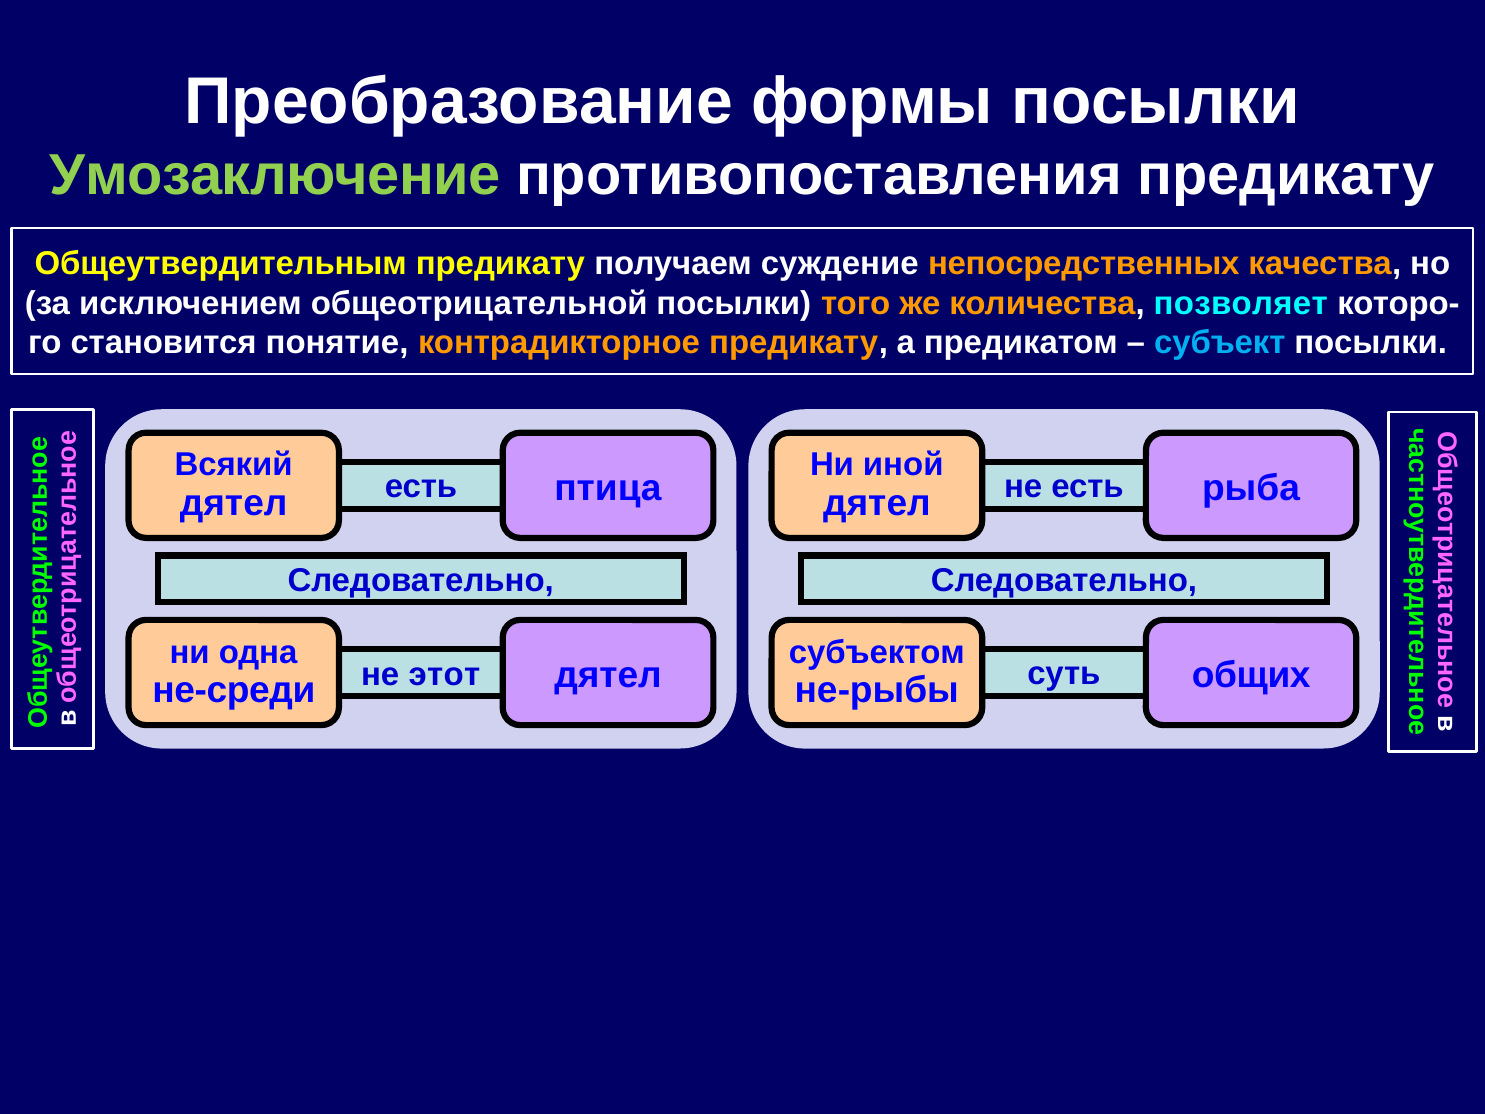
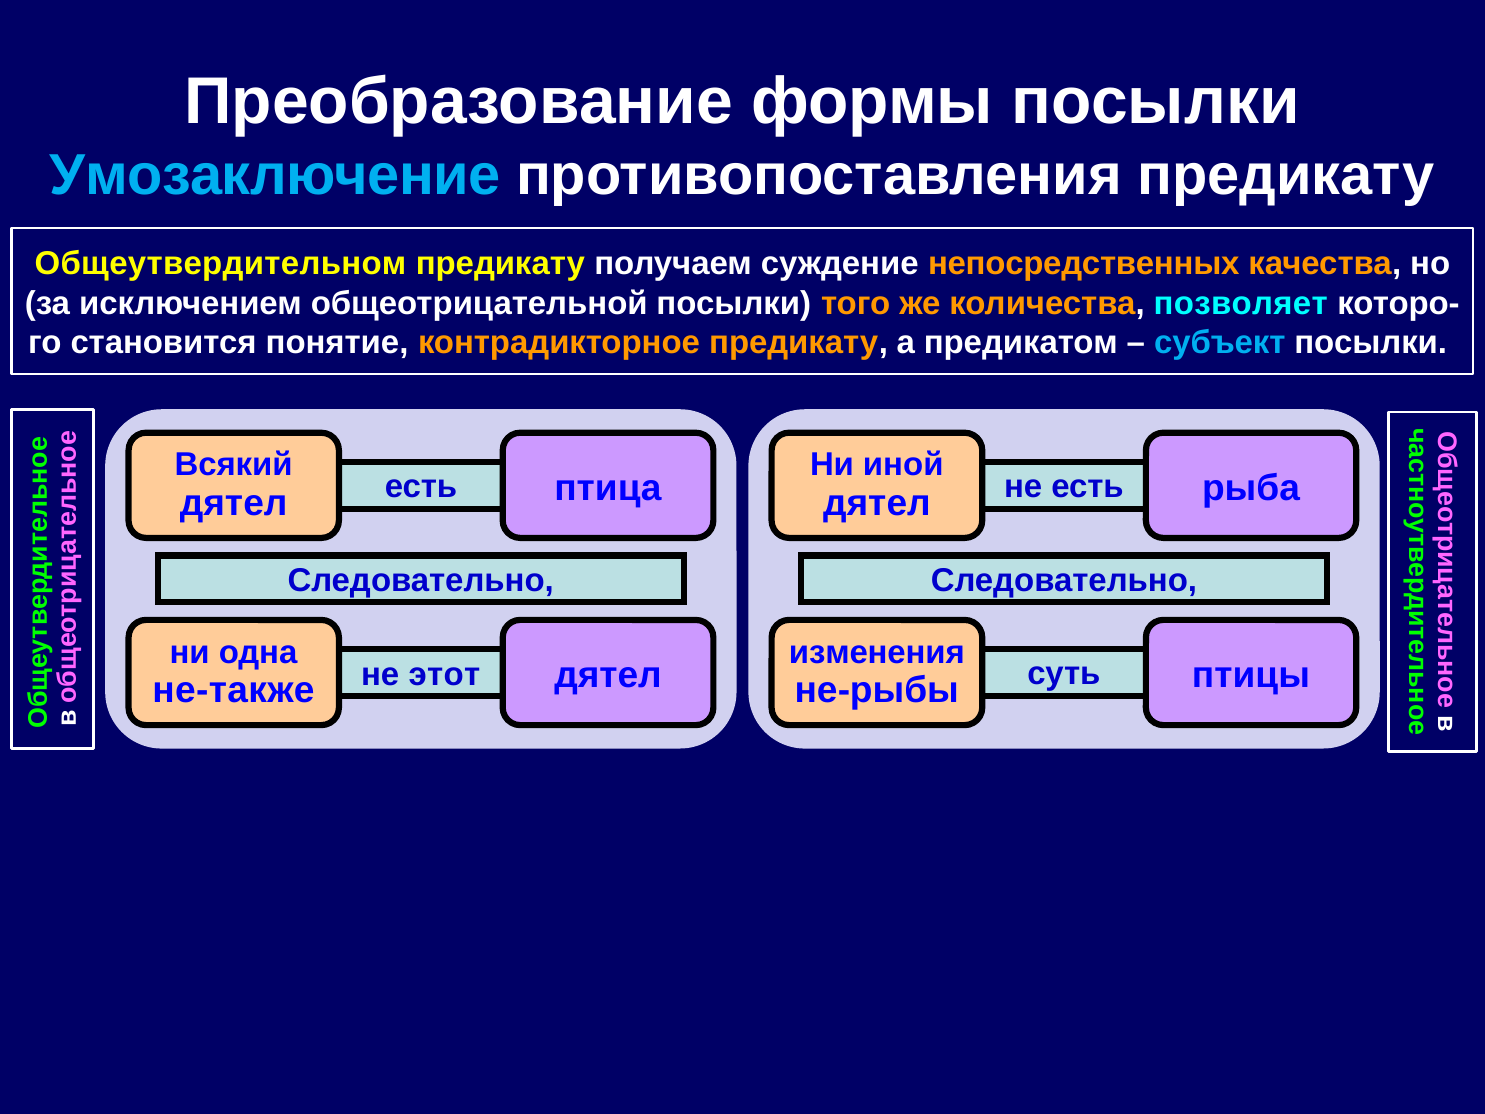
Умозаключение colour: light green -> light blue
Общеутвердительным: Общеутвердительным -> Общеутвердительном
субъектом: субъектом -> изменения
не-среди: не-среди -> не-также
общих: общих -> птицы
